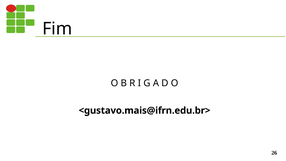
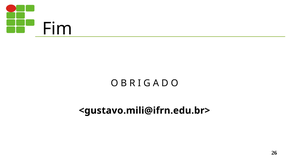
<gustavo.mais@ifrn.edu.br>: <gustavo.mais@ifrn.edu.br> -> <gustavo.mili@ifrn.edu.br>
